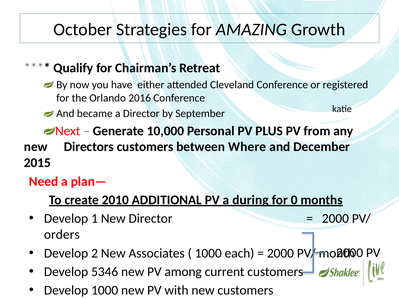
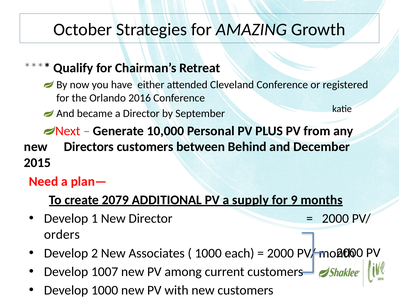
Where: Where -> Behind
2010: 2010 -> 2079
during: during -> supply
0: 0 -> 9
5346: 5346 -> 1007
